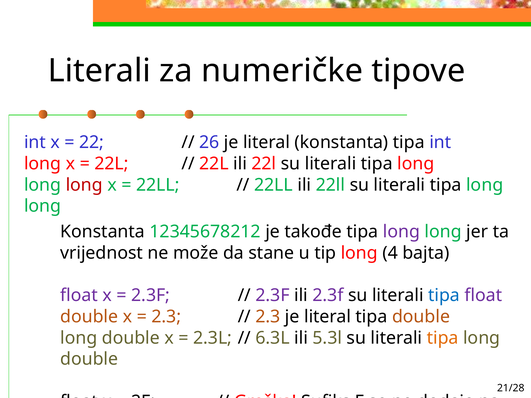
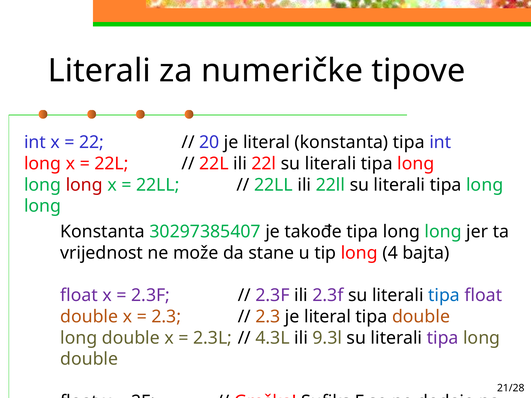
26: 26 -> 20
12345678212: 12345678212 -> 30297385407
long at (401, 232) colour: purple -> black
6.3L: 6.3L -> 4.3L
5.3l: 5.3l -> 9.3l
tipa at (443, 338) colour: orange -> purple
